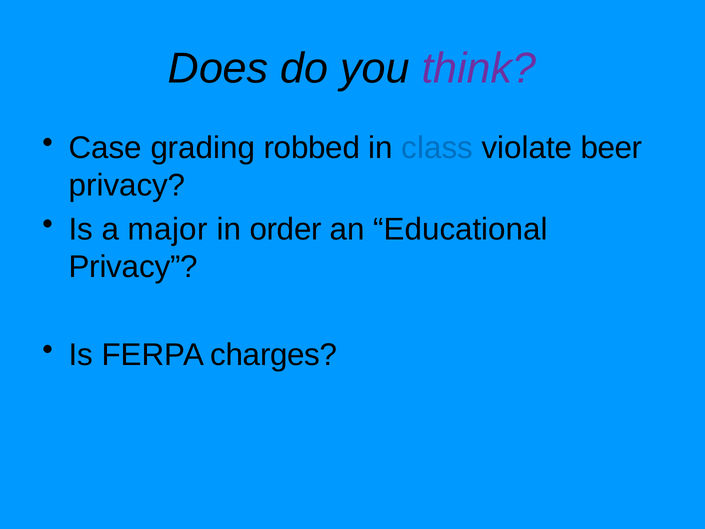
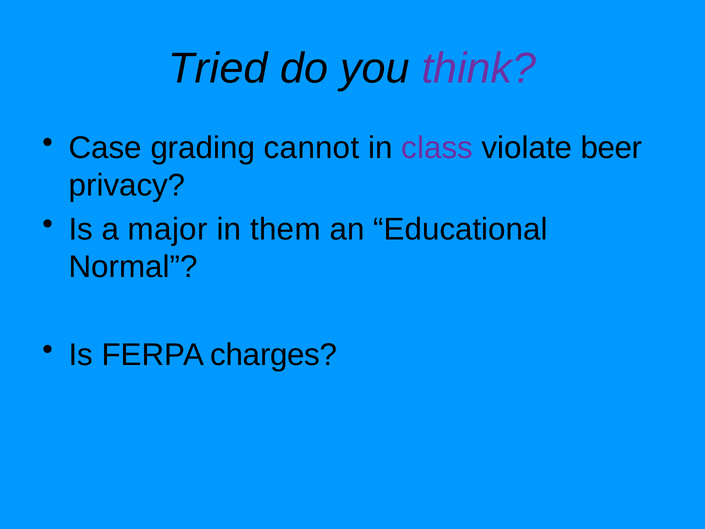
Does: Does -> Tried
robbed: robbed -> cannot
class colour: blue -> purple
order: order -> them
Privacy at (133, 267): Privacy -> Normal
